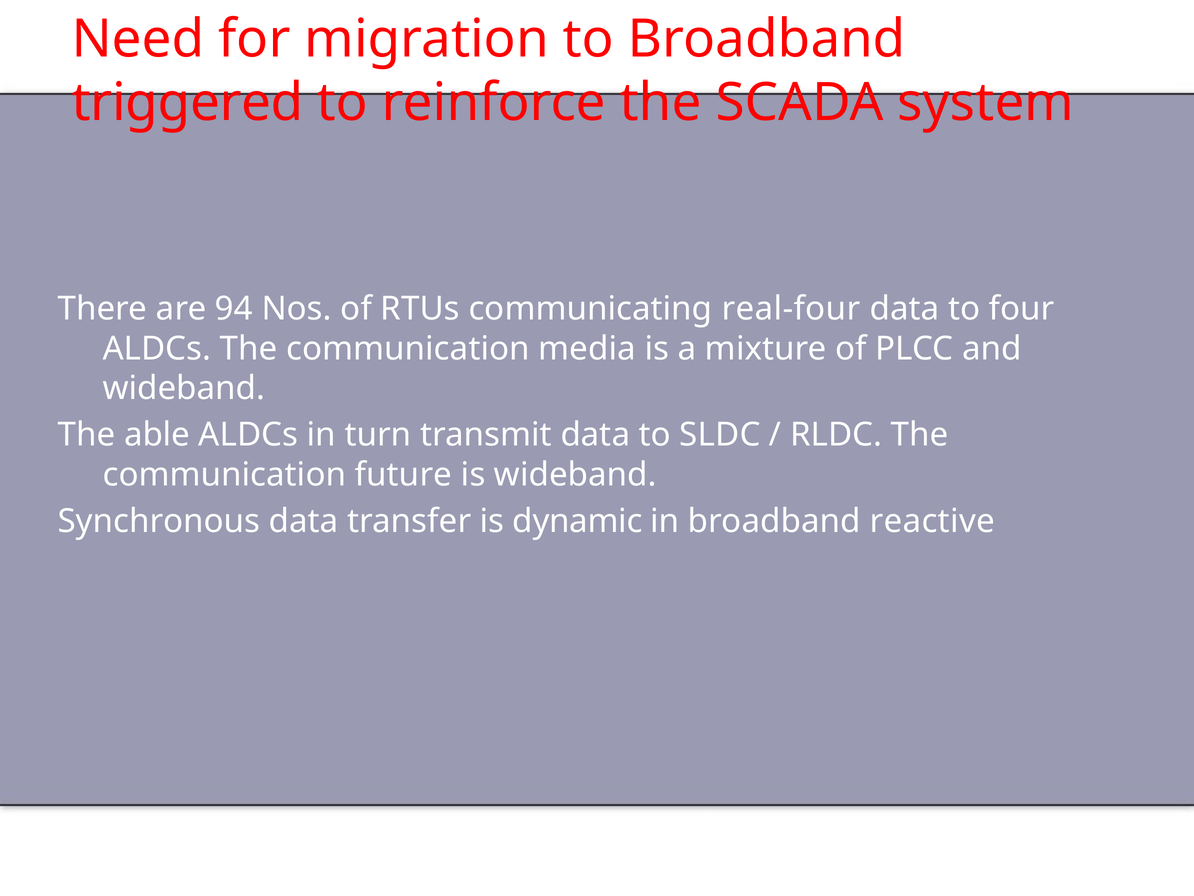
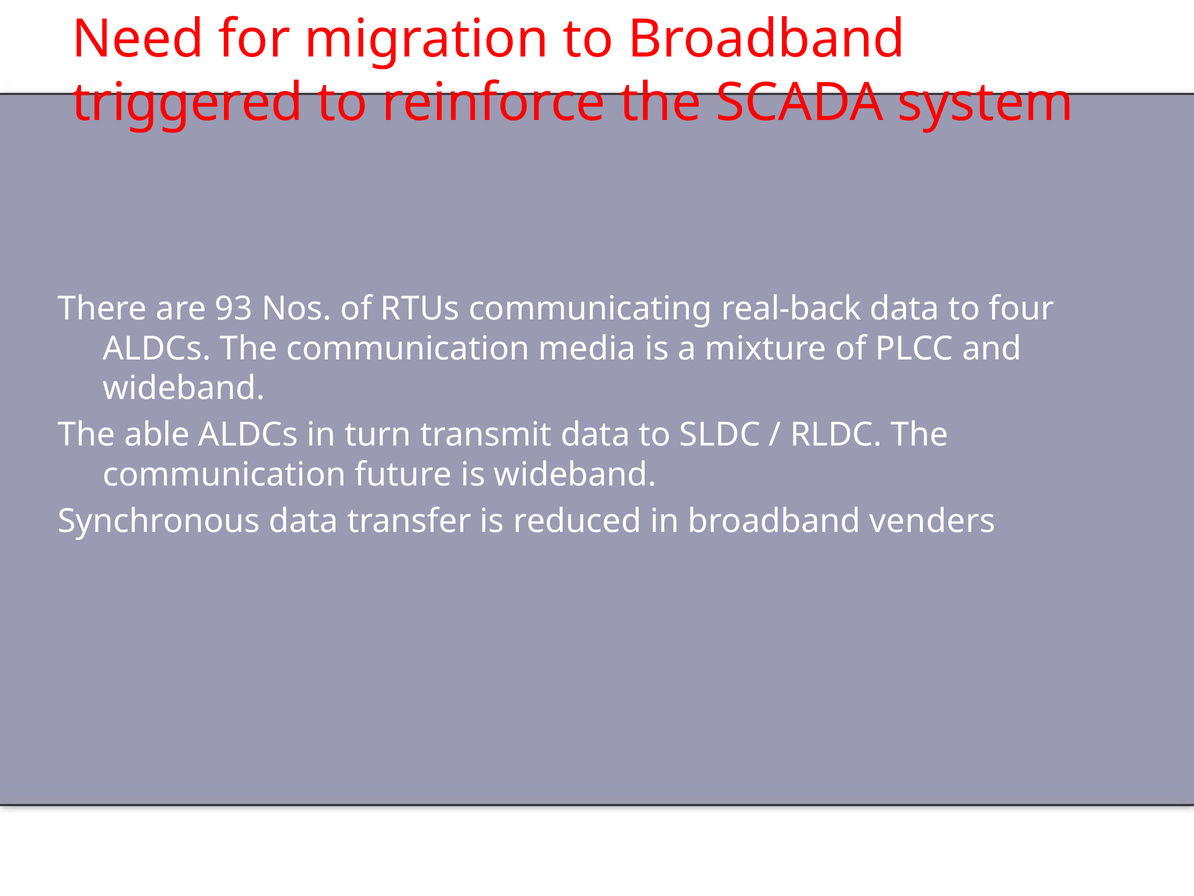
94: 94 -> 93
real-four: real-four -> real-back
dynamic: dynamic -> reduced
reactive: reactive -> venders
